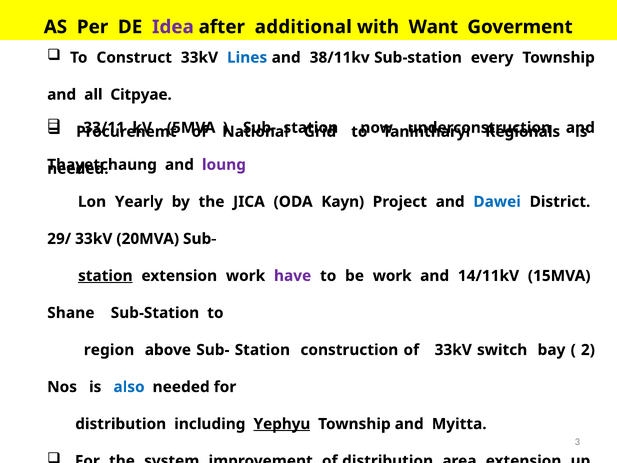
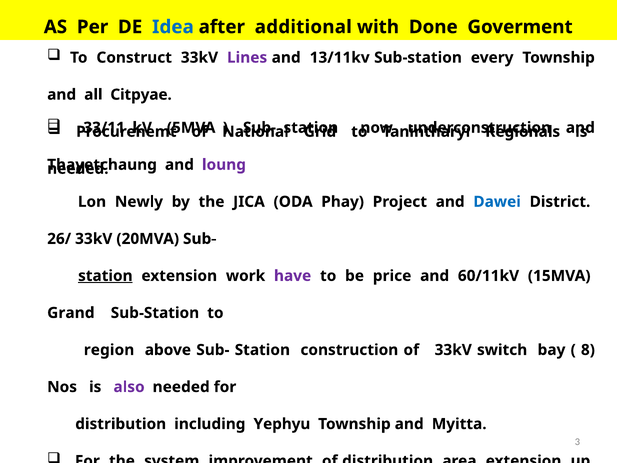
Idea colour: purple -> blue
Want: Want -> Done
Lines colour: blue -> purple
38/11kv: 38/11kv -> 13/11kv
Yearly: Yearly -> Newly
Kayn: Kayn -> Phay
29/: 29/ -> 26/
be work: work -> price
14/11kV: 14/11kV -> 60/11kV
Shane: Shane -> Grand
2: 2 -> 8
also colour: blue -> purple
Yephyu underline: present -> none
